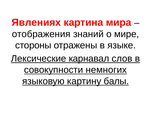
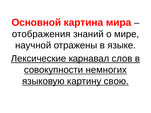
Явлениях: Явлениях -> Основной
стороны: стороны -> научной
балы: балы -> свою
